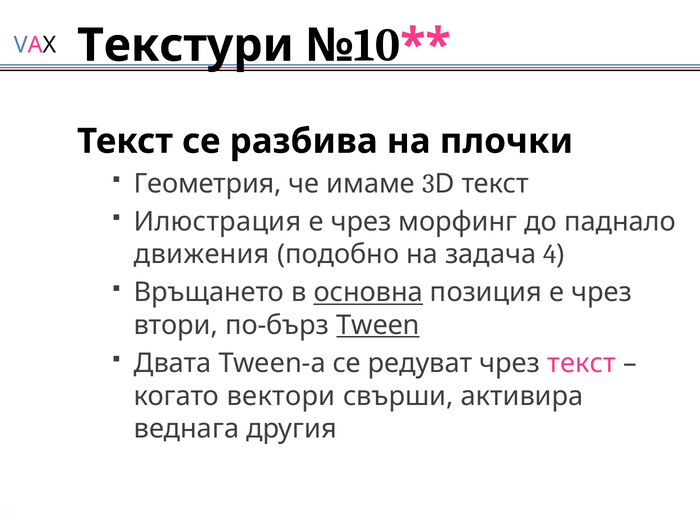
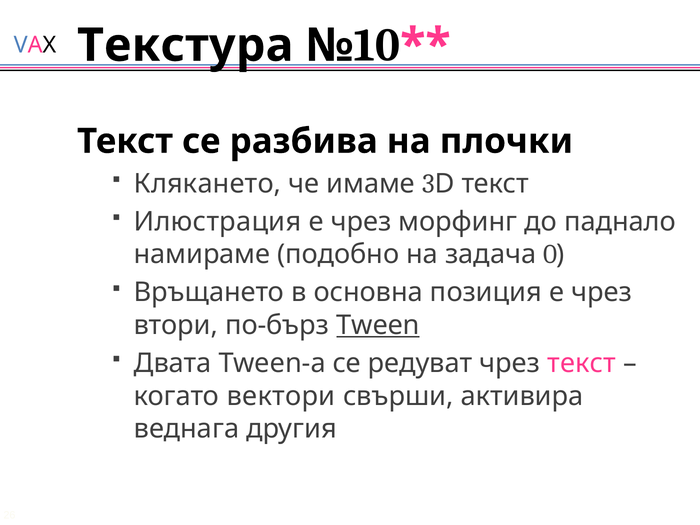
Текстури: Текстури -> Текстура
Геометрия: Геометрия -> Клякането
движения: движения -> намираме
4: 4 -> 0
основна underline: present -> none
